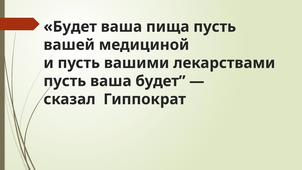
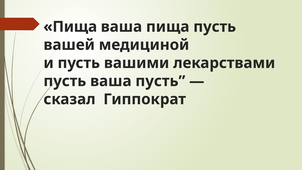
Будет at (70, 27): Будет -> Пища
ваша будет: будет -> пусть
